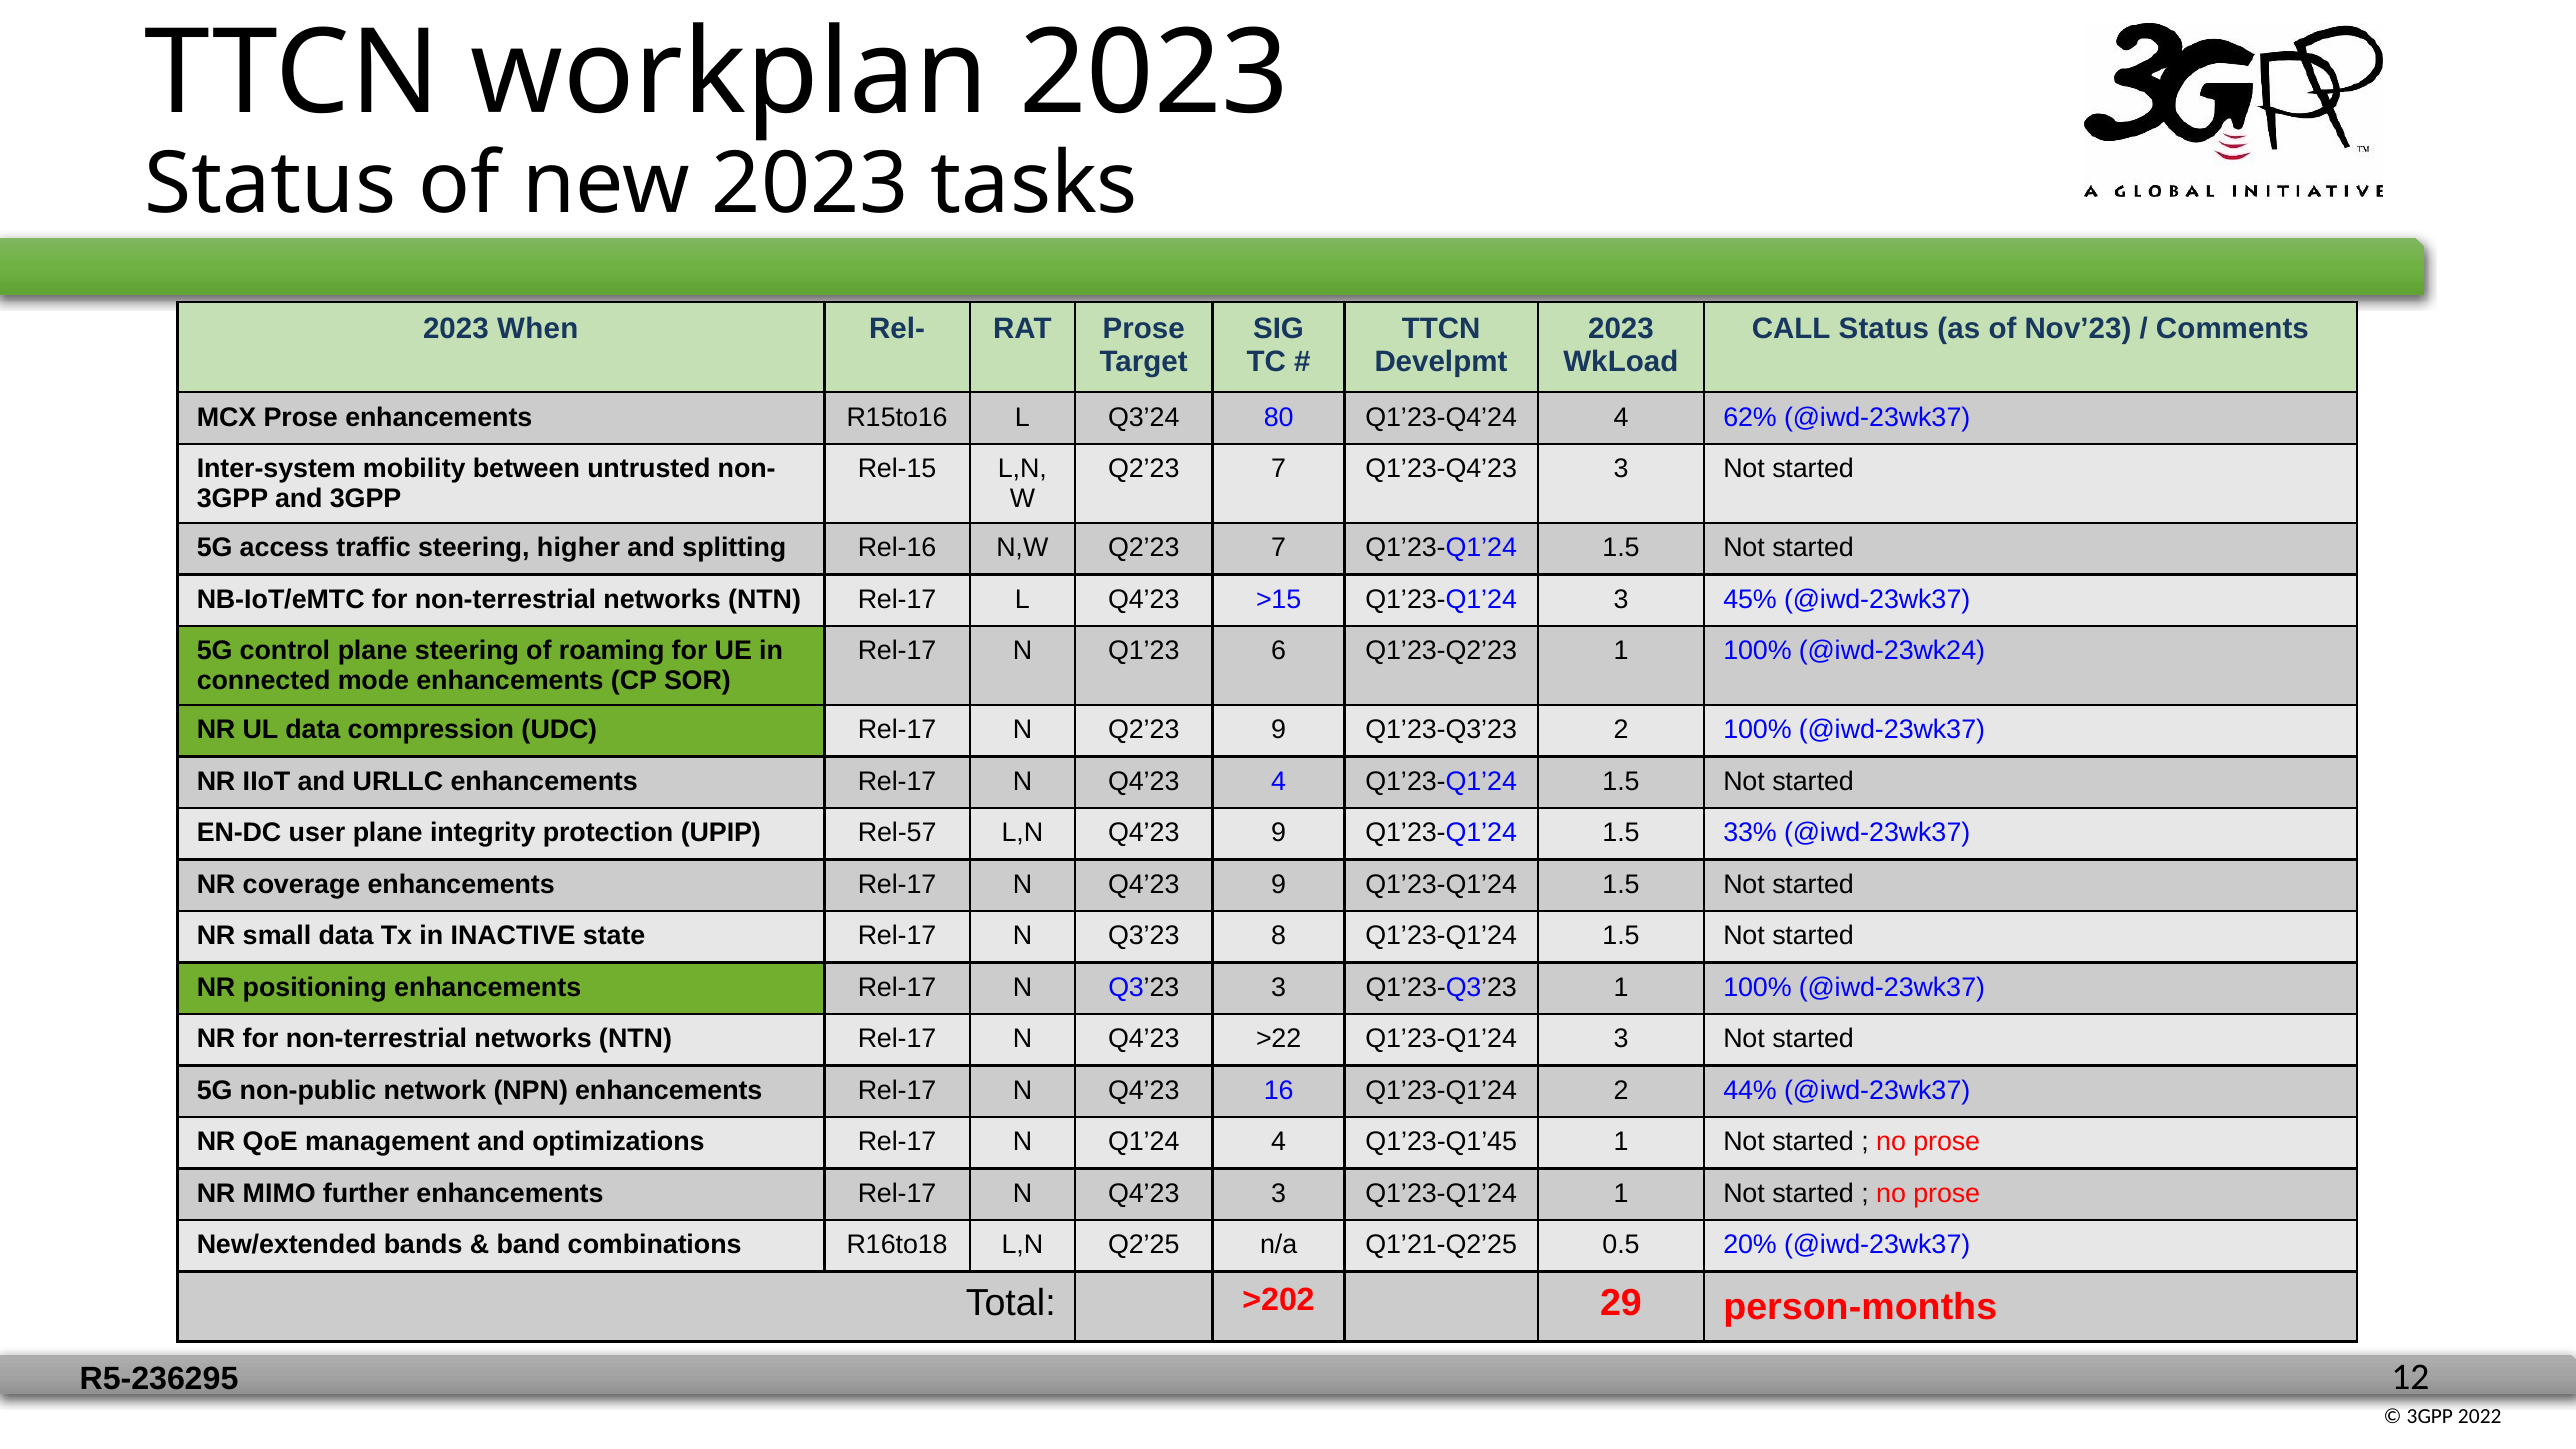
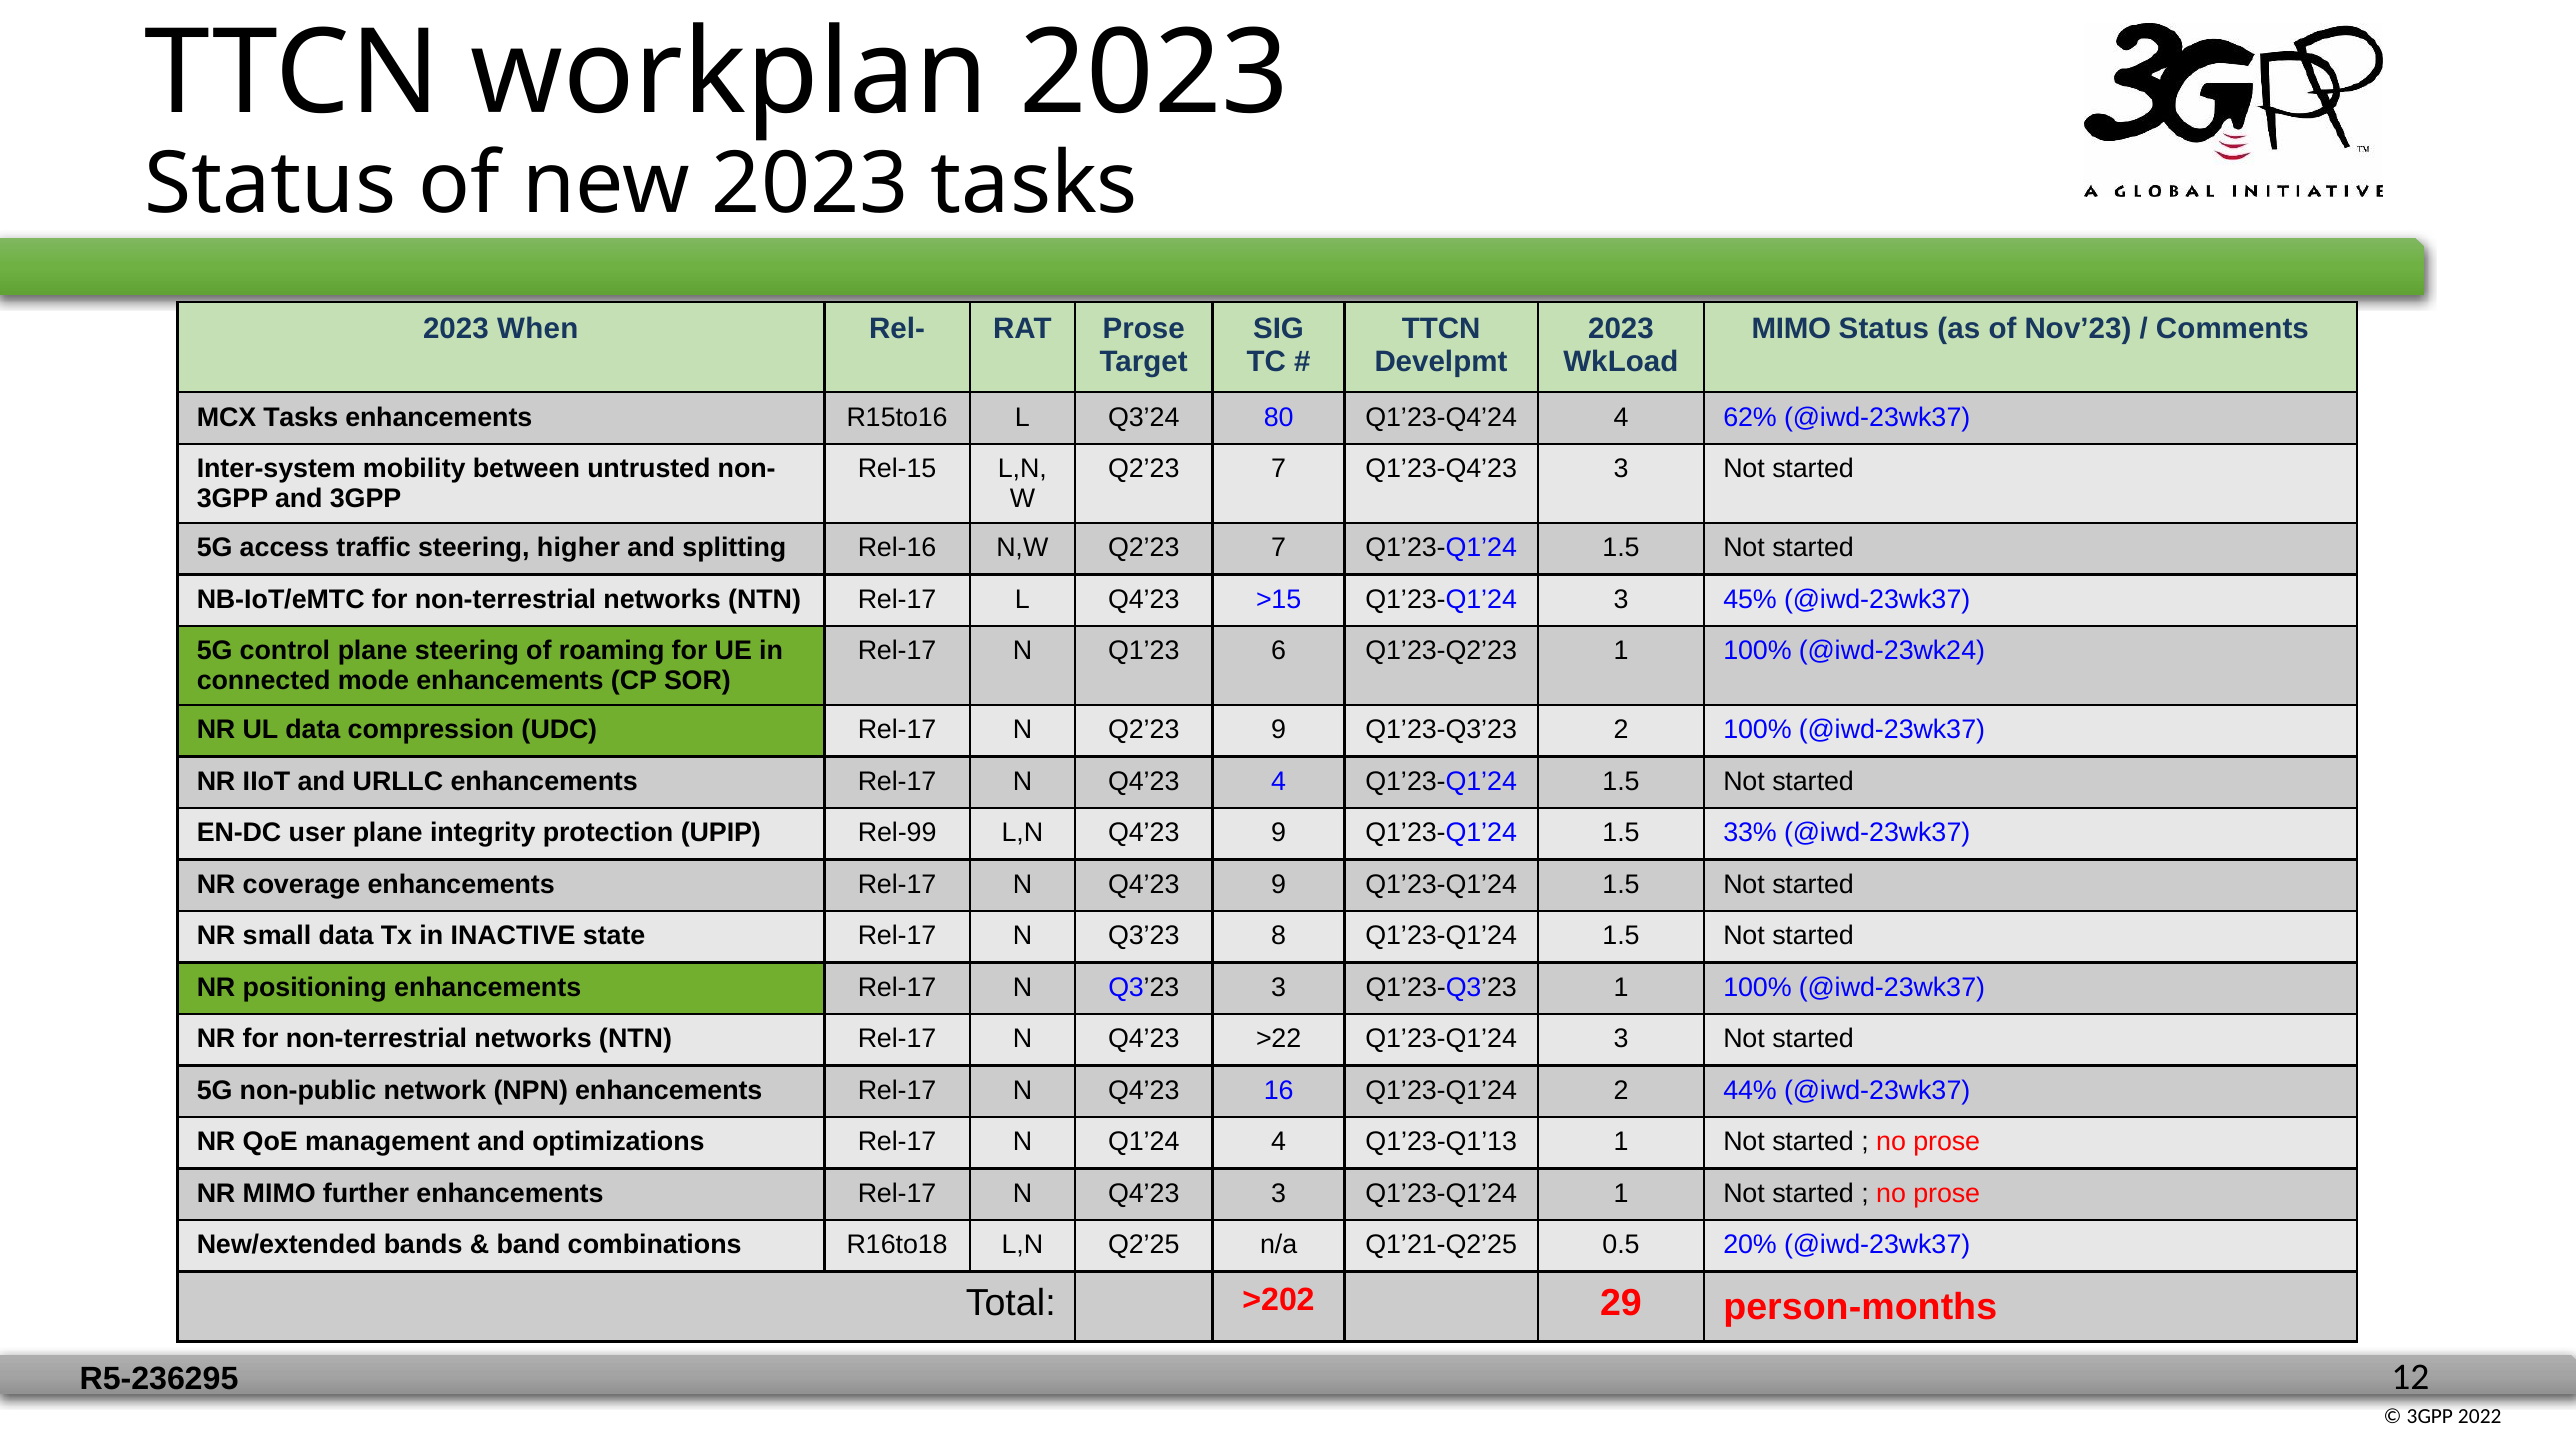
CALL at (1791, 329): CALL -> MIMO
MCX Prose: Prose -> Tasks
Rel-57: Rel-57 -> Rel-99
Q1’23-Q1’45: Q1’23-Q1’45 -> Q1’23-Q1’13
